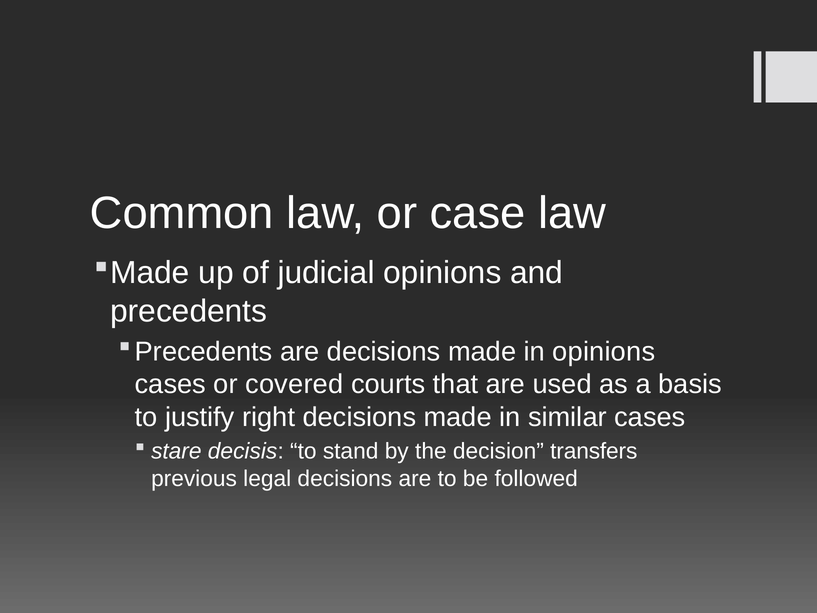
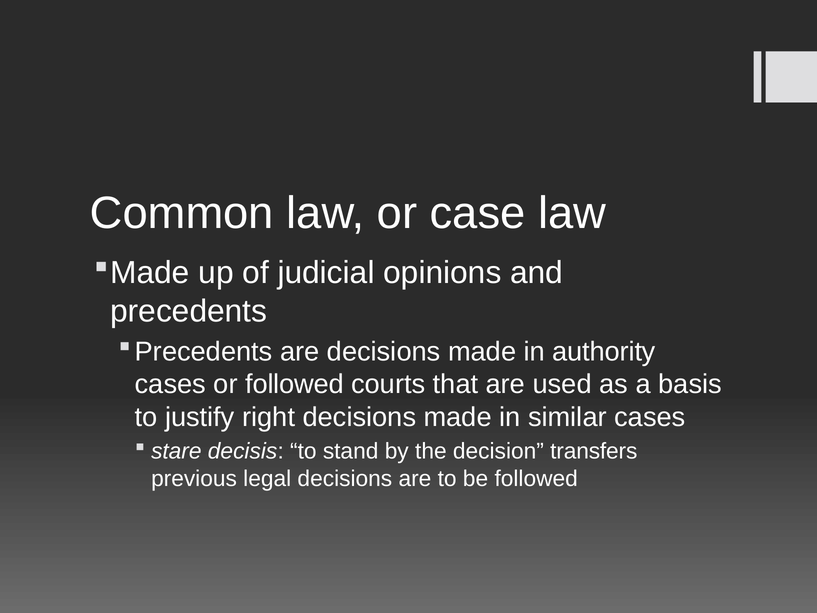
in opinions: opinions -> authority
or covered: covered -> followed
